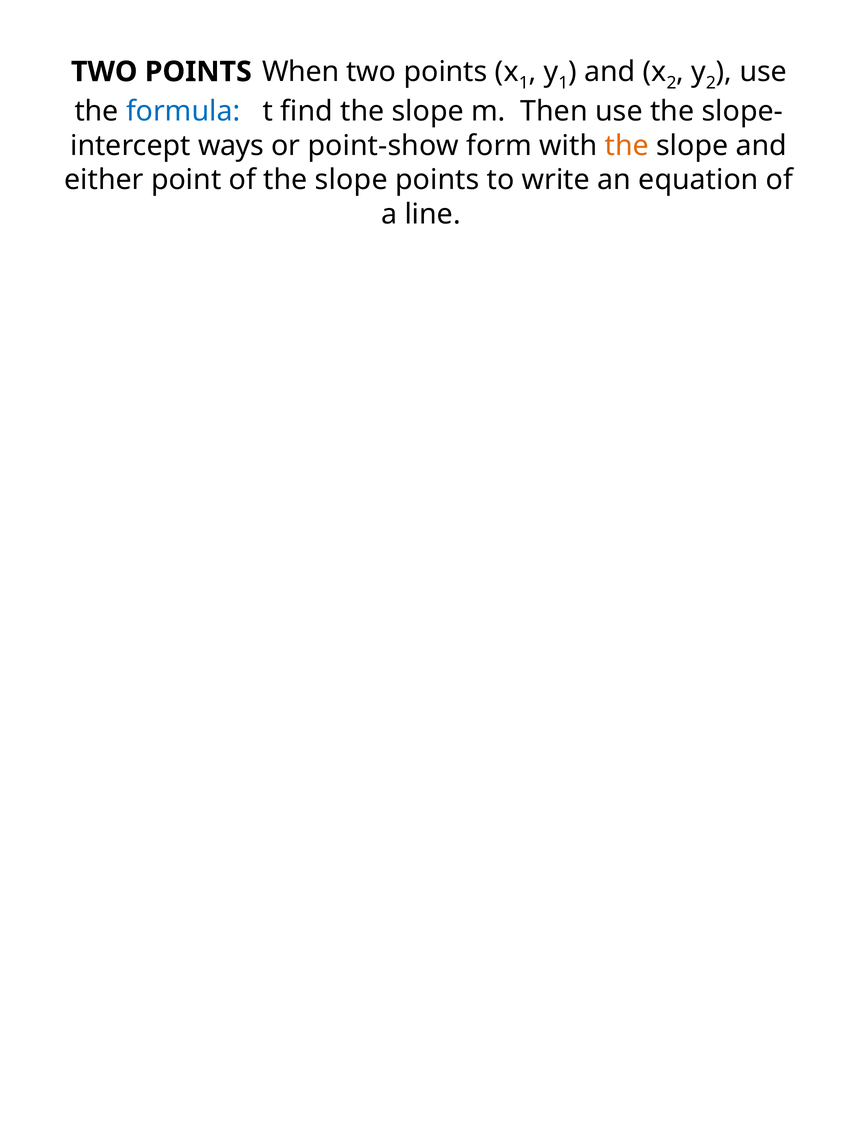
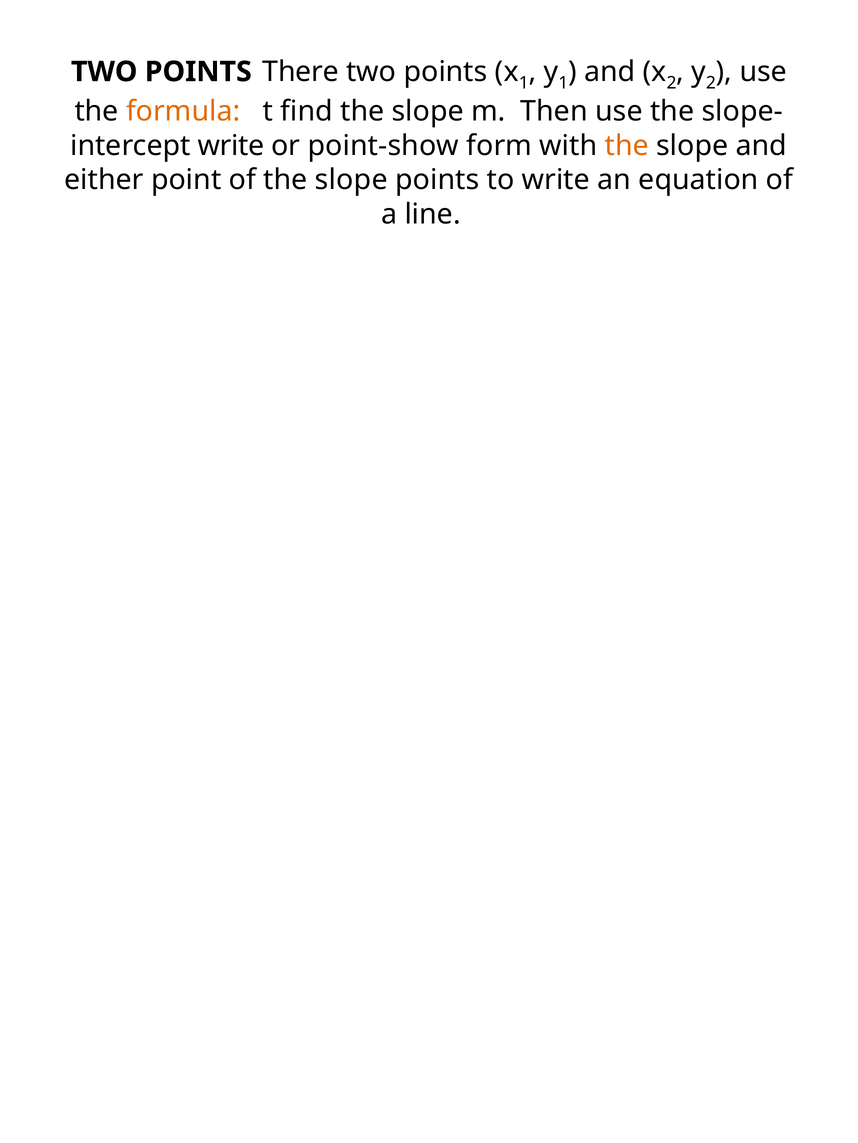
When: When -> There
formula colour: blue -> orange
ways at (231, 146): ways -> write
